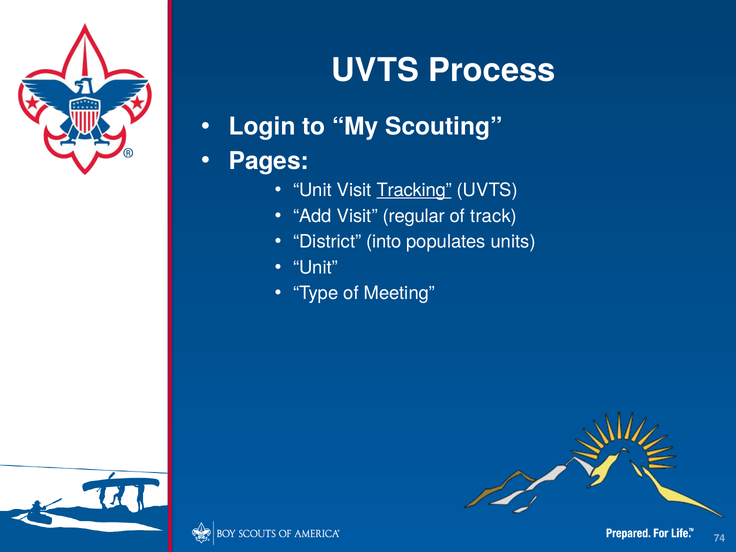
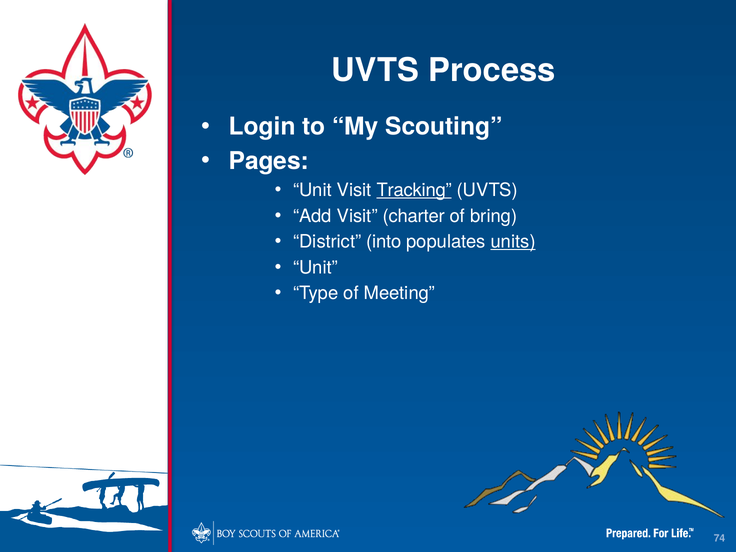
regular: regular -> charter
track: track -> bring
units underline: none -> present
